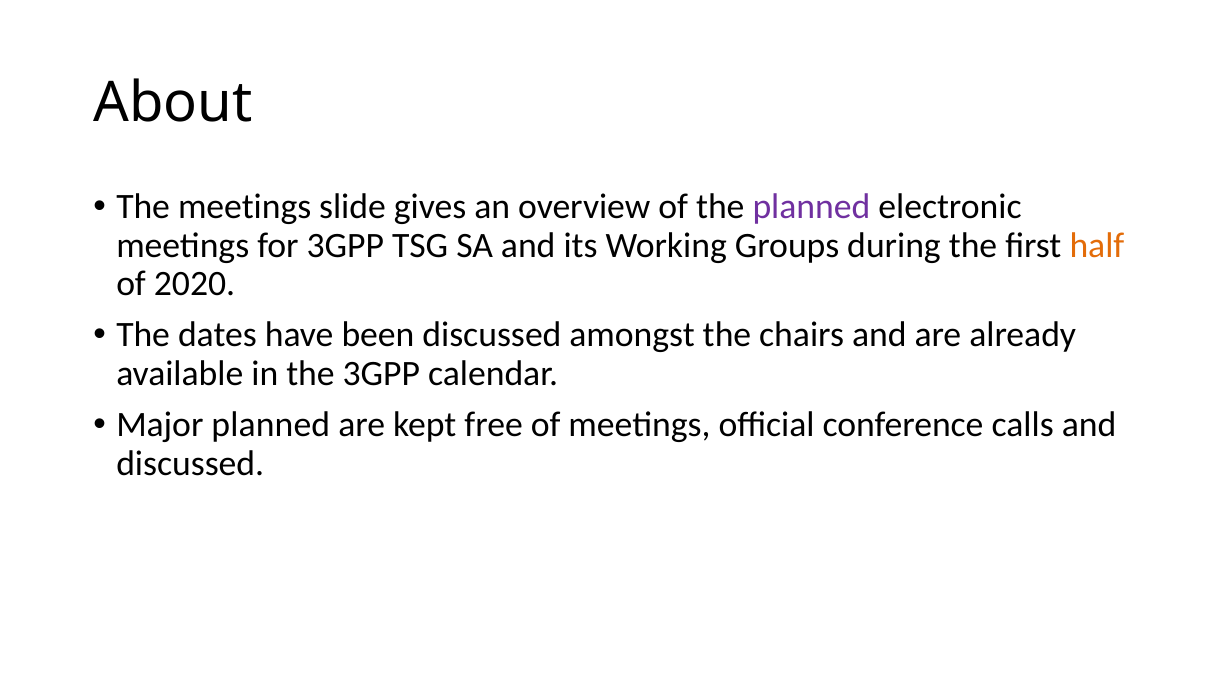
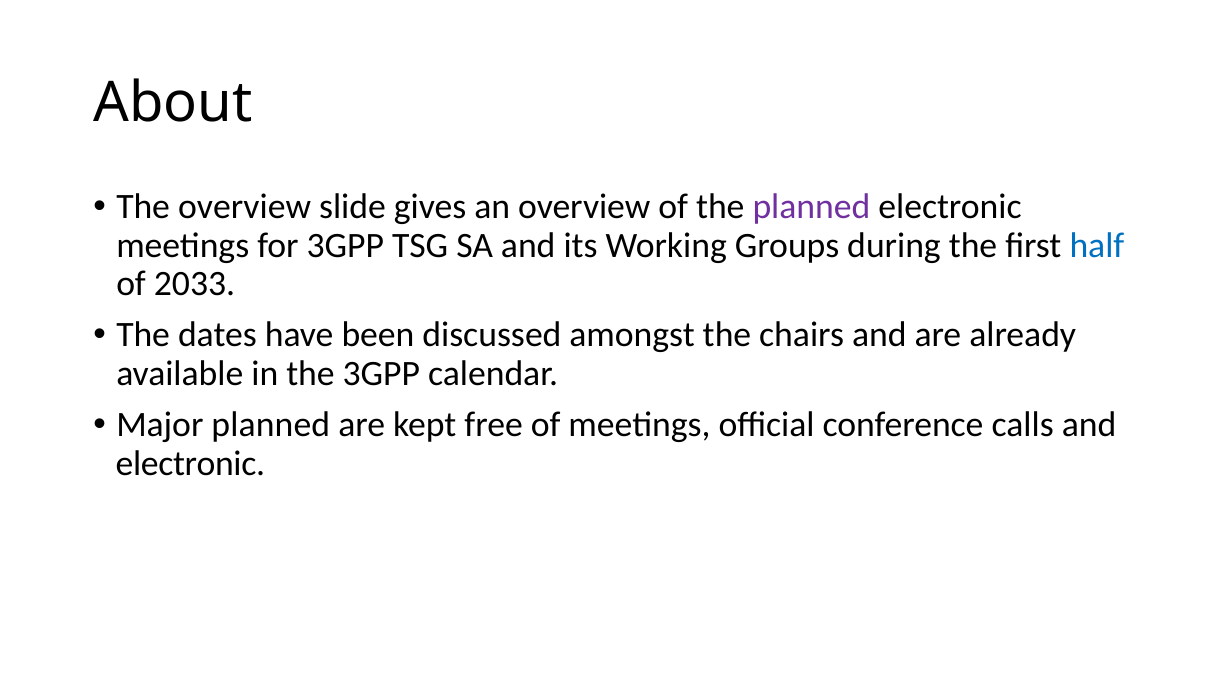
The meetings: meetings -> overview
half colour: orange -> blue
2020: 2020 -> 2033
discussed at (190, 464): discussed -> electronic
